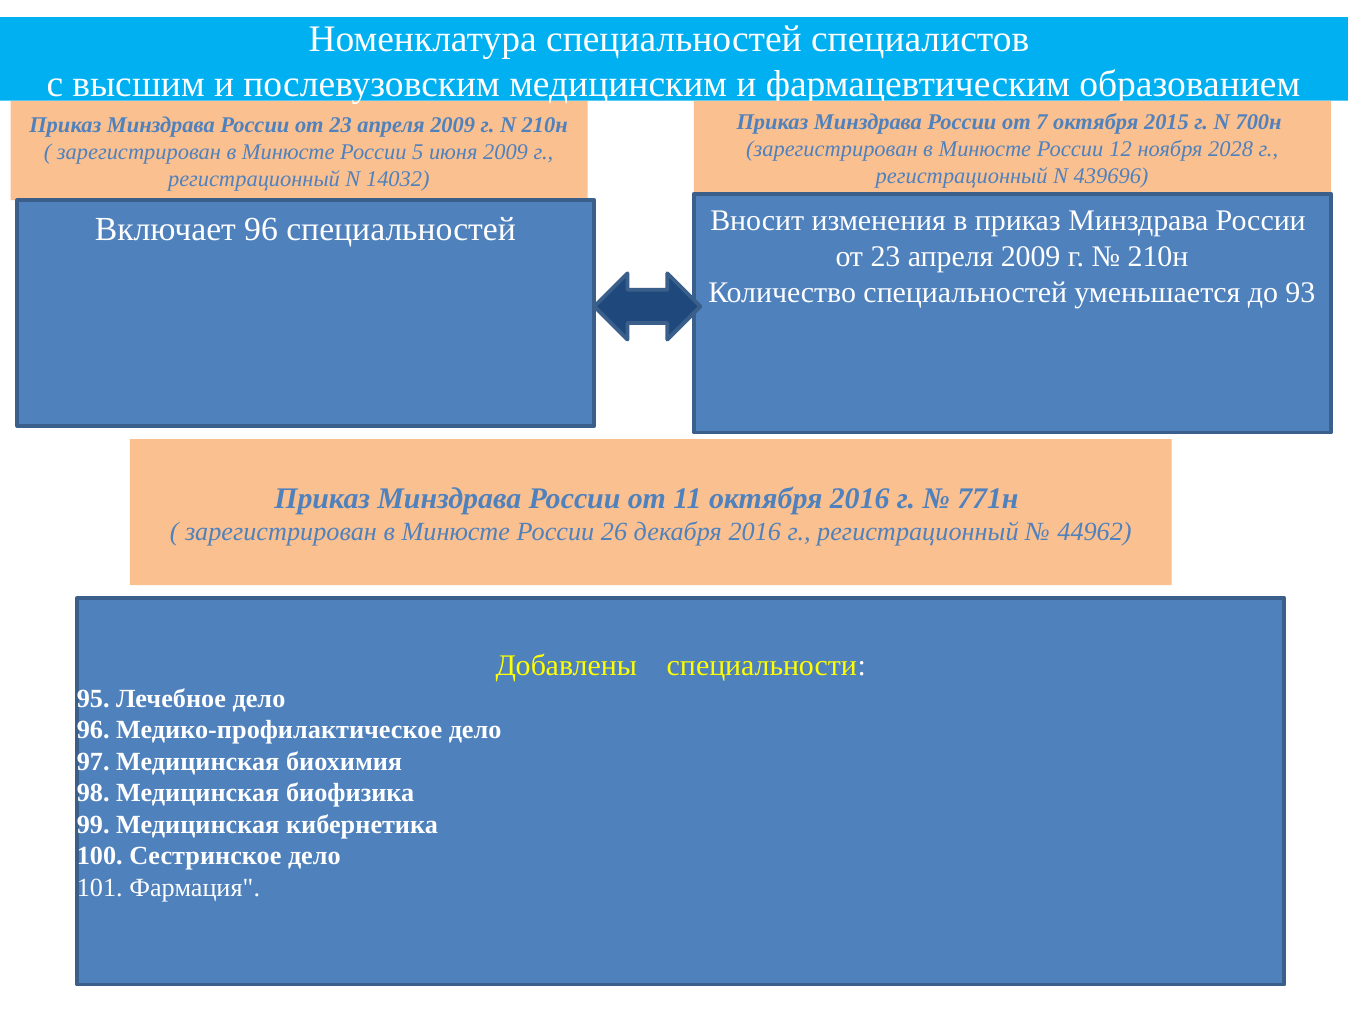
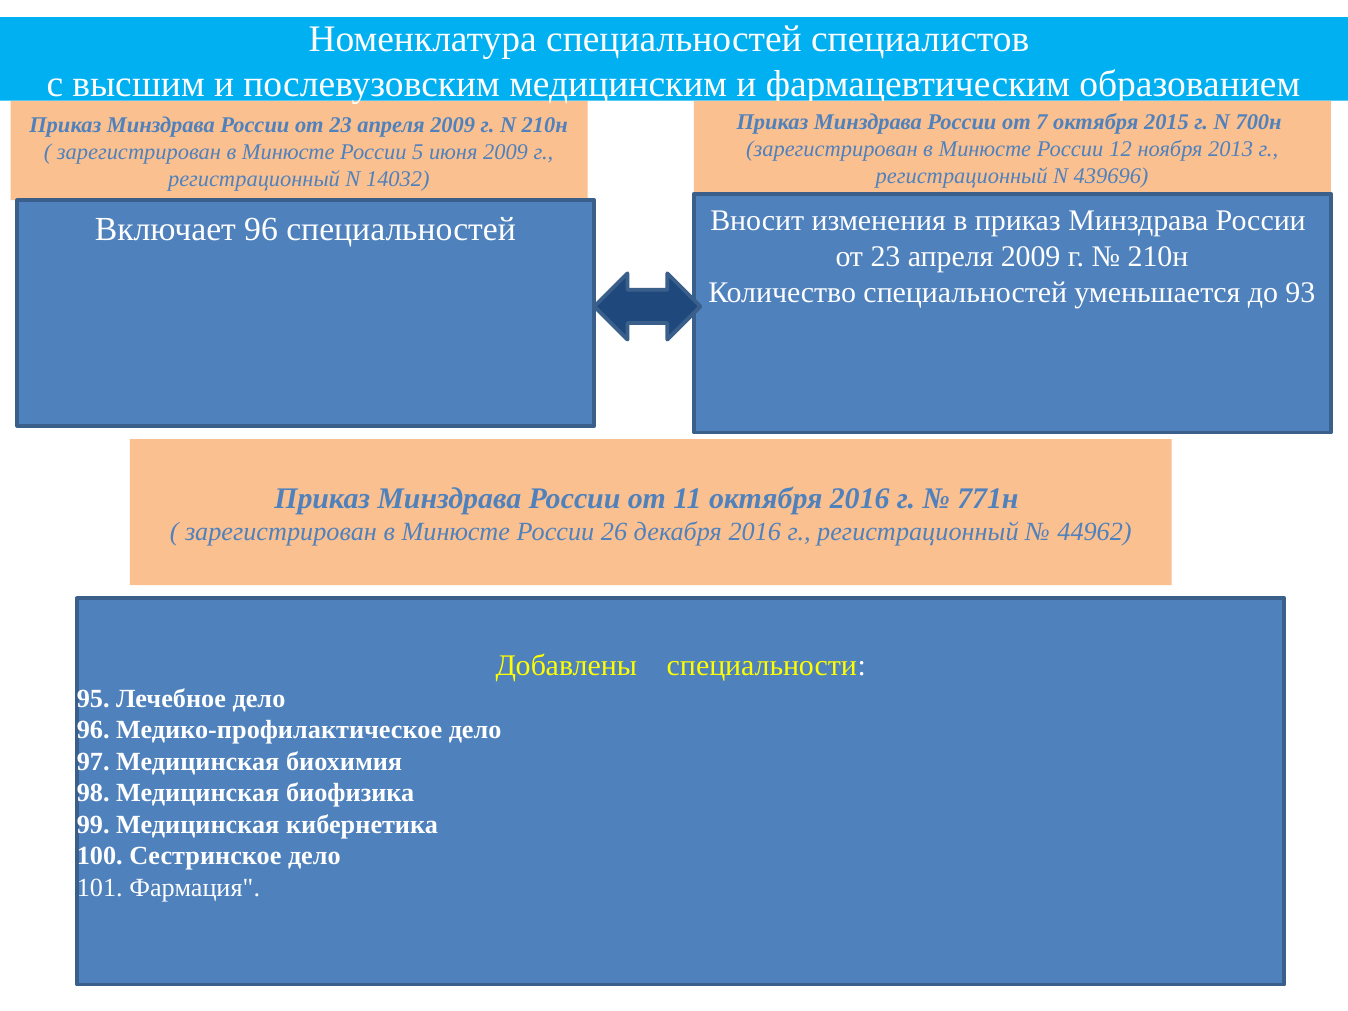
2028: 2028 -> 2013
